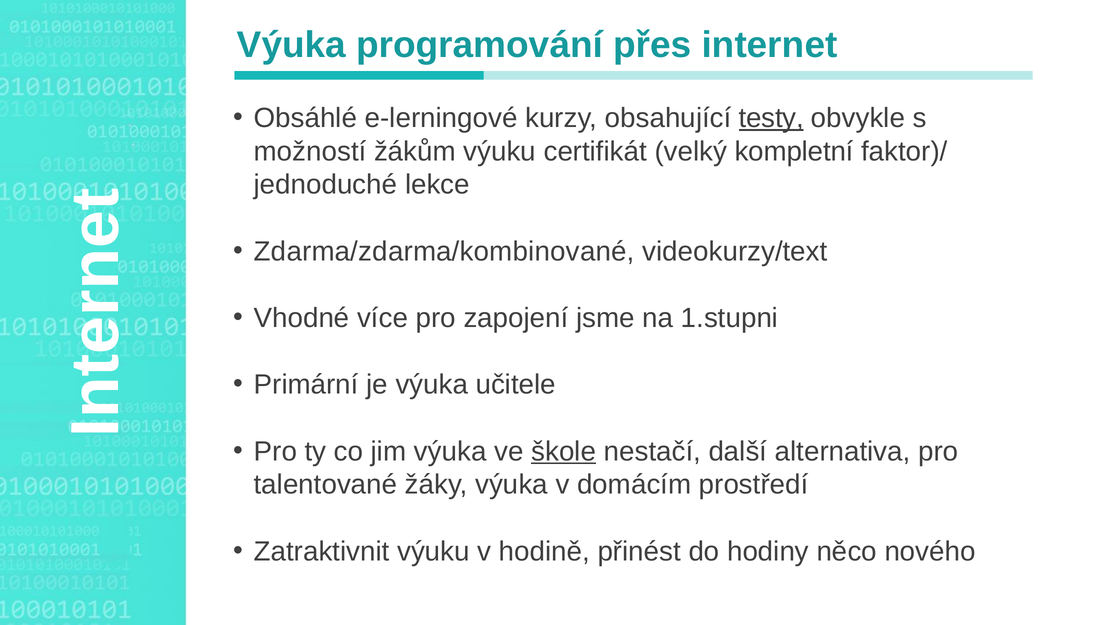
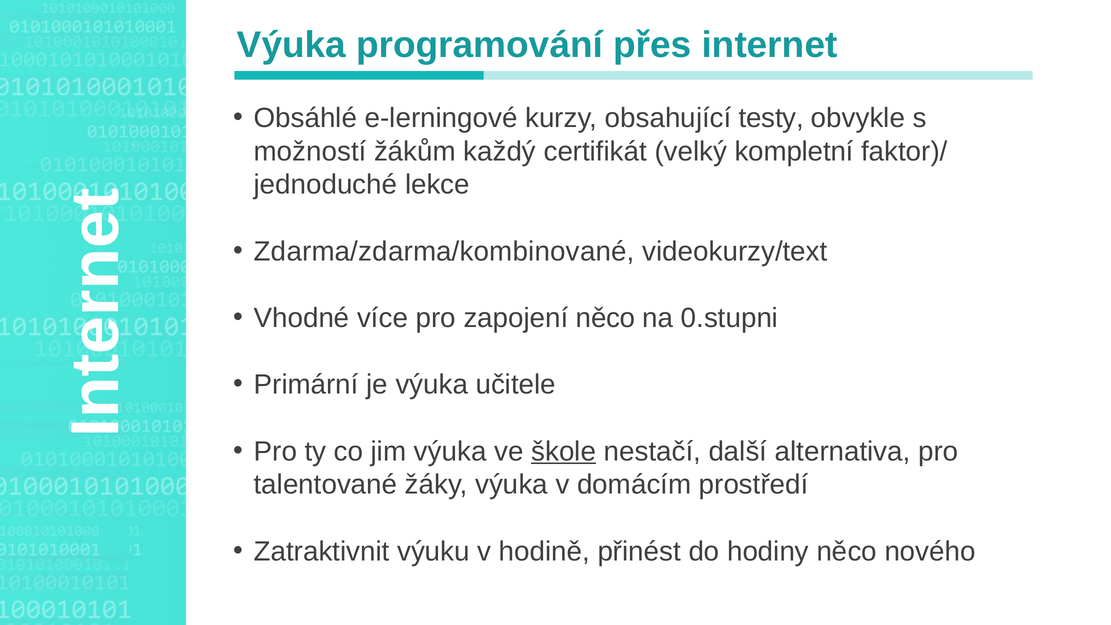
testy underline: present -> none
žákům výuku: výuku -> každý
zapojení jsme: jsme -> něco
1.stupni: 1.stupni -> 0.stupni
